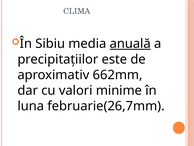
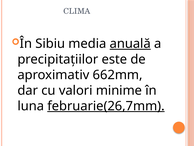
februarie(26,7mm underline: none -> present
